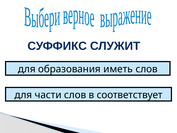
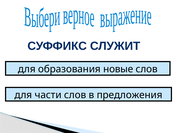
иметь: иметь -> новые
соответствует: соответствует -> предложения
